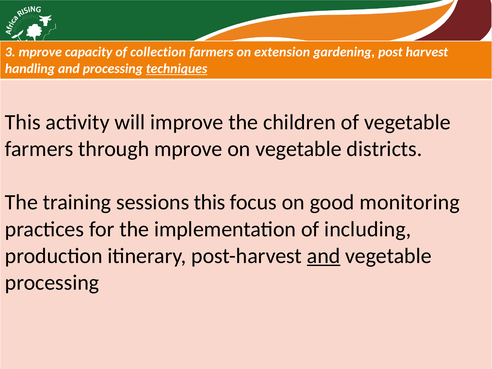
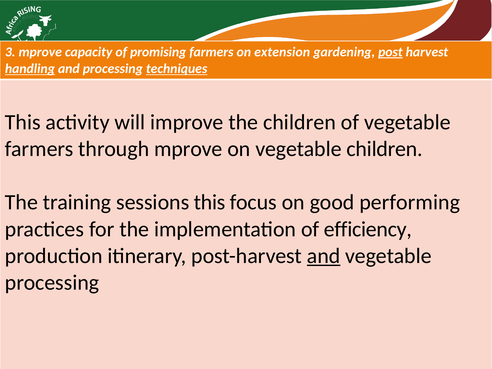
collection: collection -> promising
post underline: none -> present
handling underline: none -> present
vegetable districts: districts -> children
monitoring: monitoring -> performing
including: including -> efficiency
